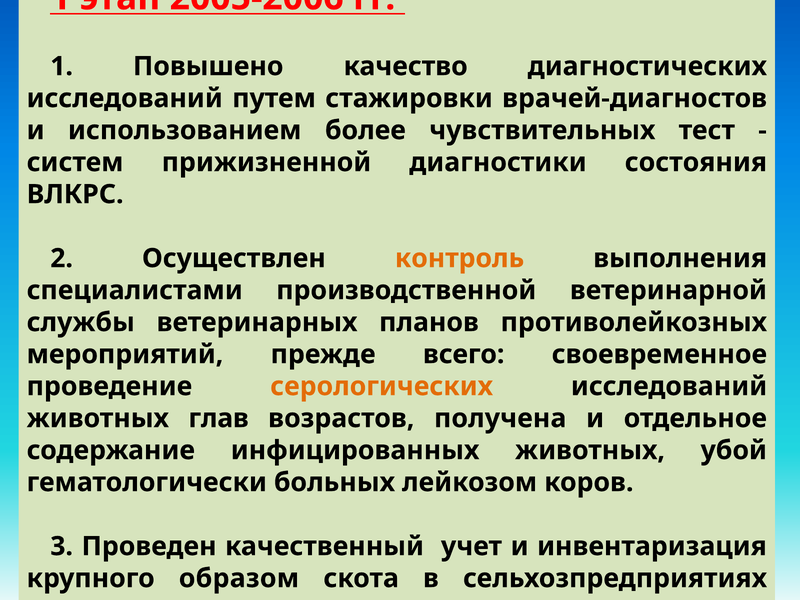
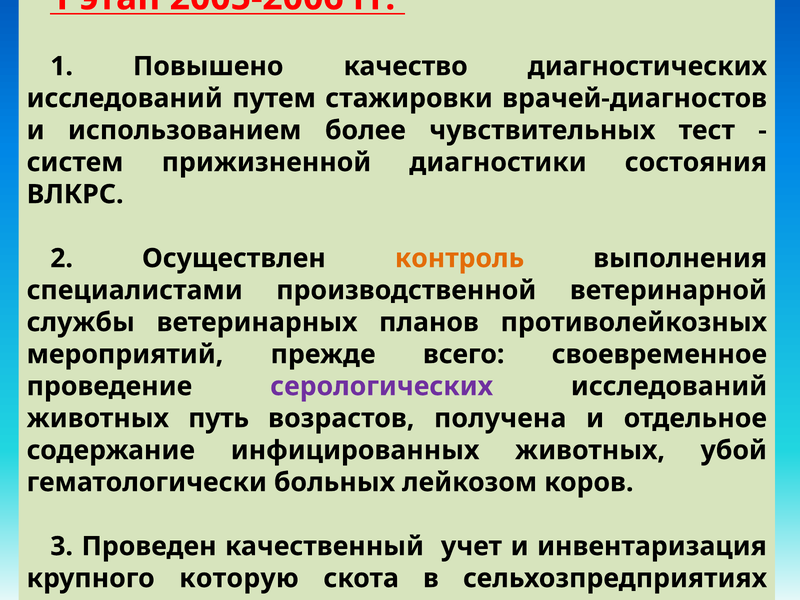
серологических colour: orange -> purple
глав: глав -> путь
образом: образом -> которую
